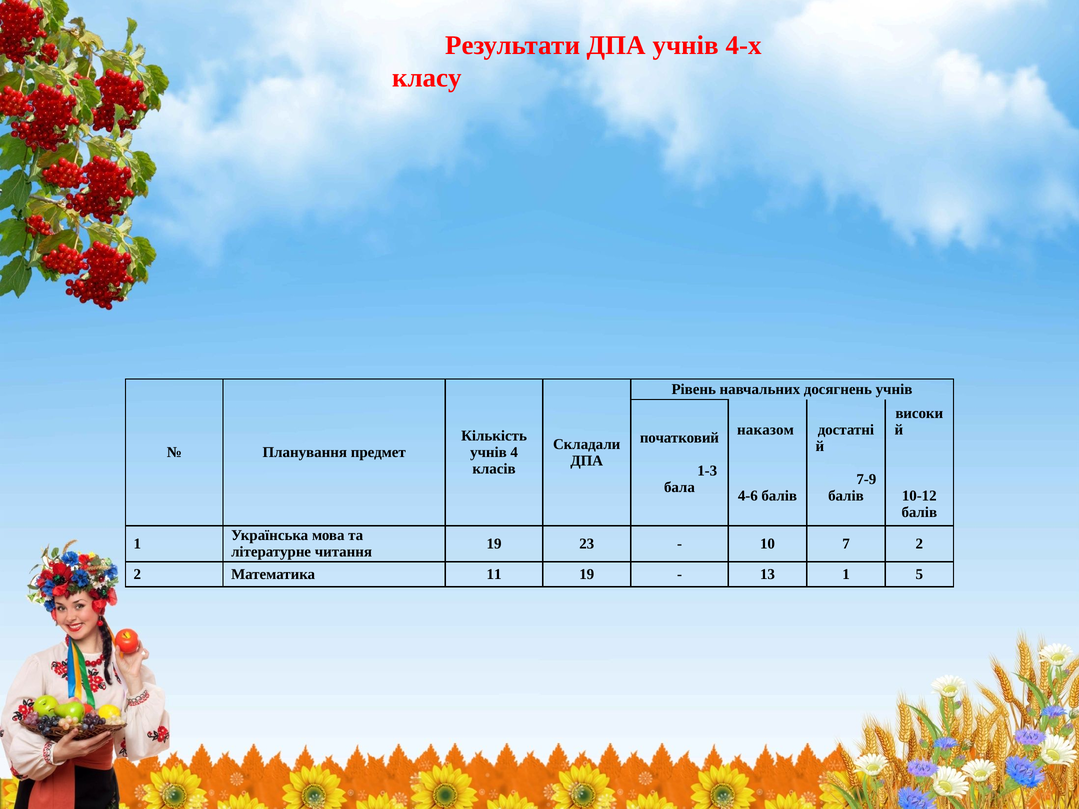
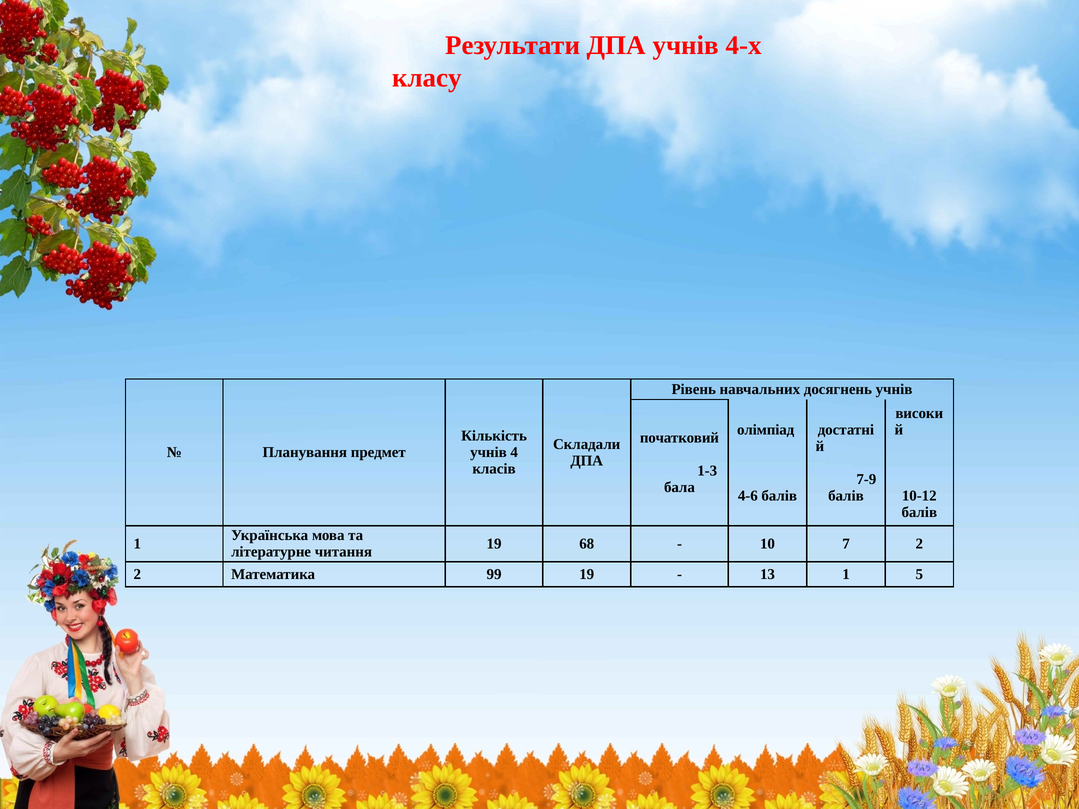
наказом: наказом -> олімпіад
23: 23 -> 68
11: 11 -> 99
